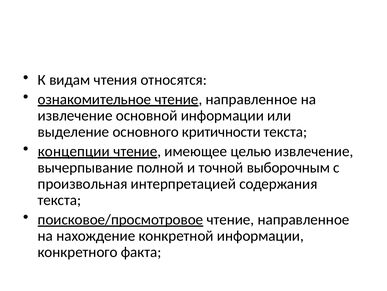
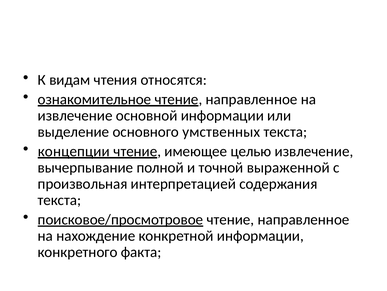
критичности: критичности -> умственных
выборочным: выборочным -> выраженной
